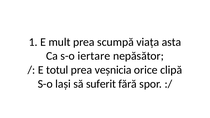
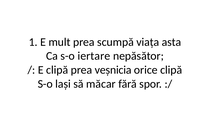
E totul: totul -> clipă
suferit: suferit -> măcar
